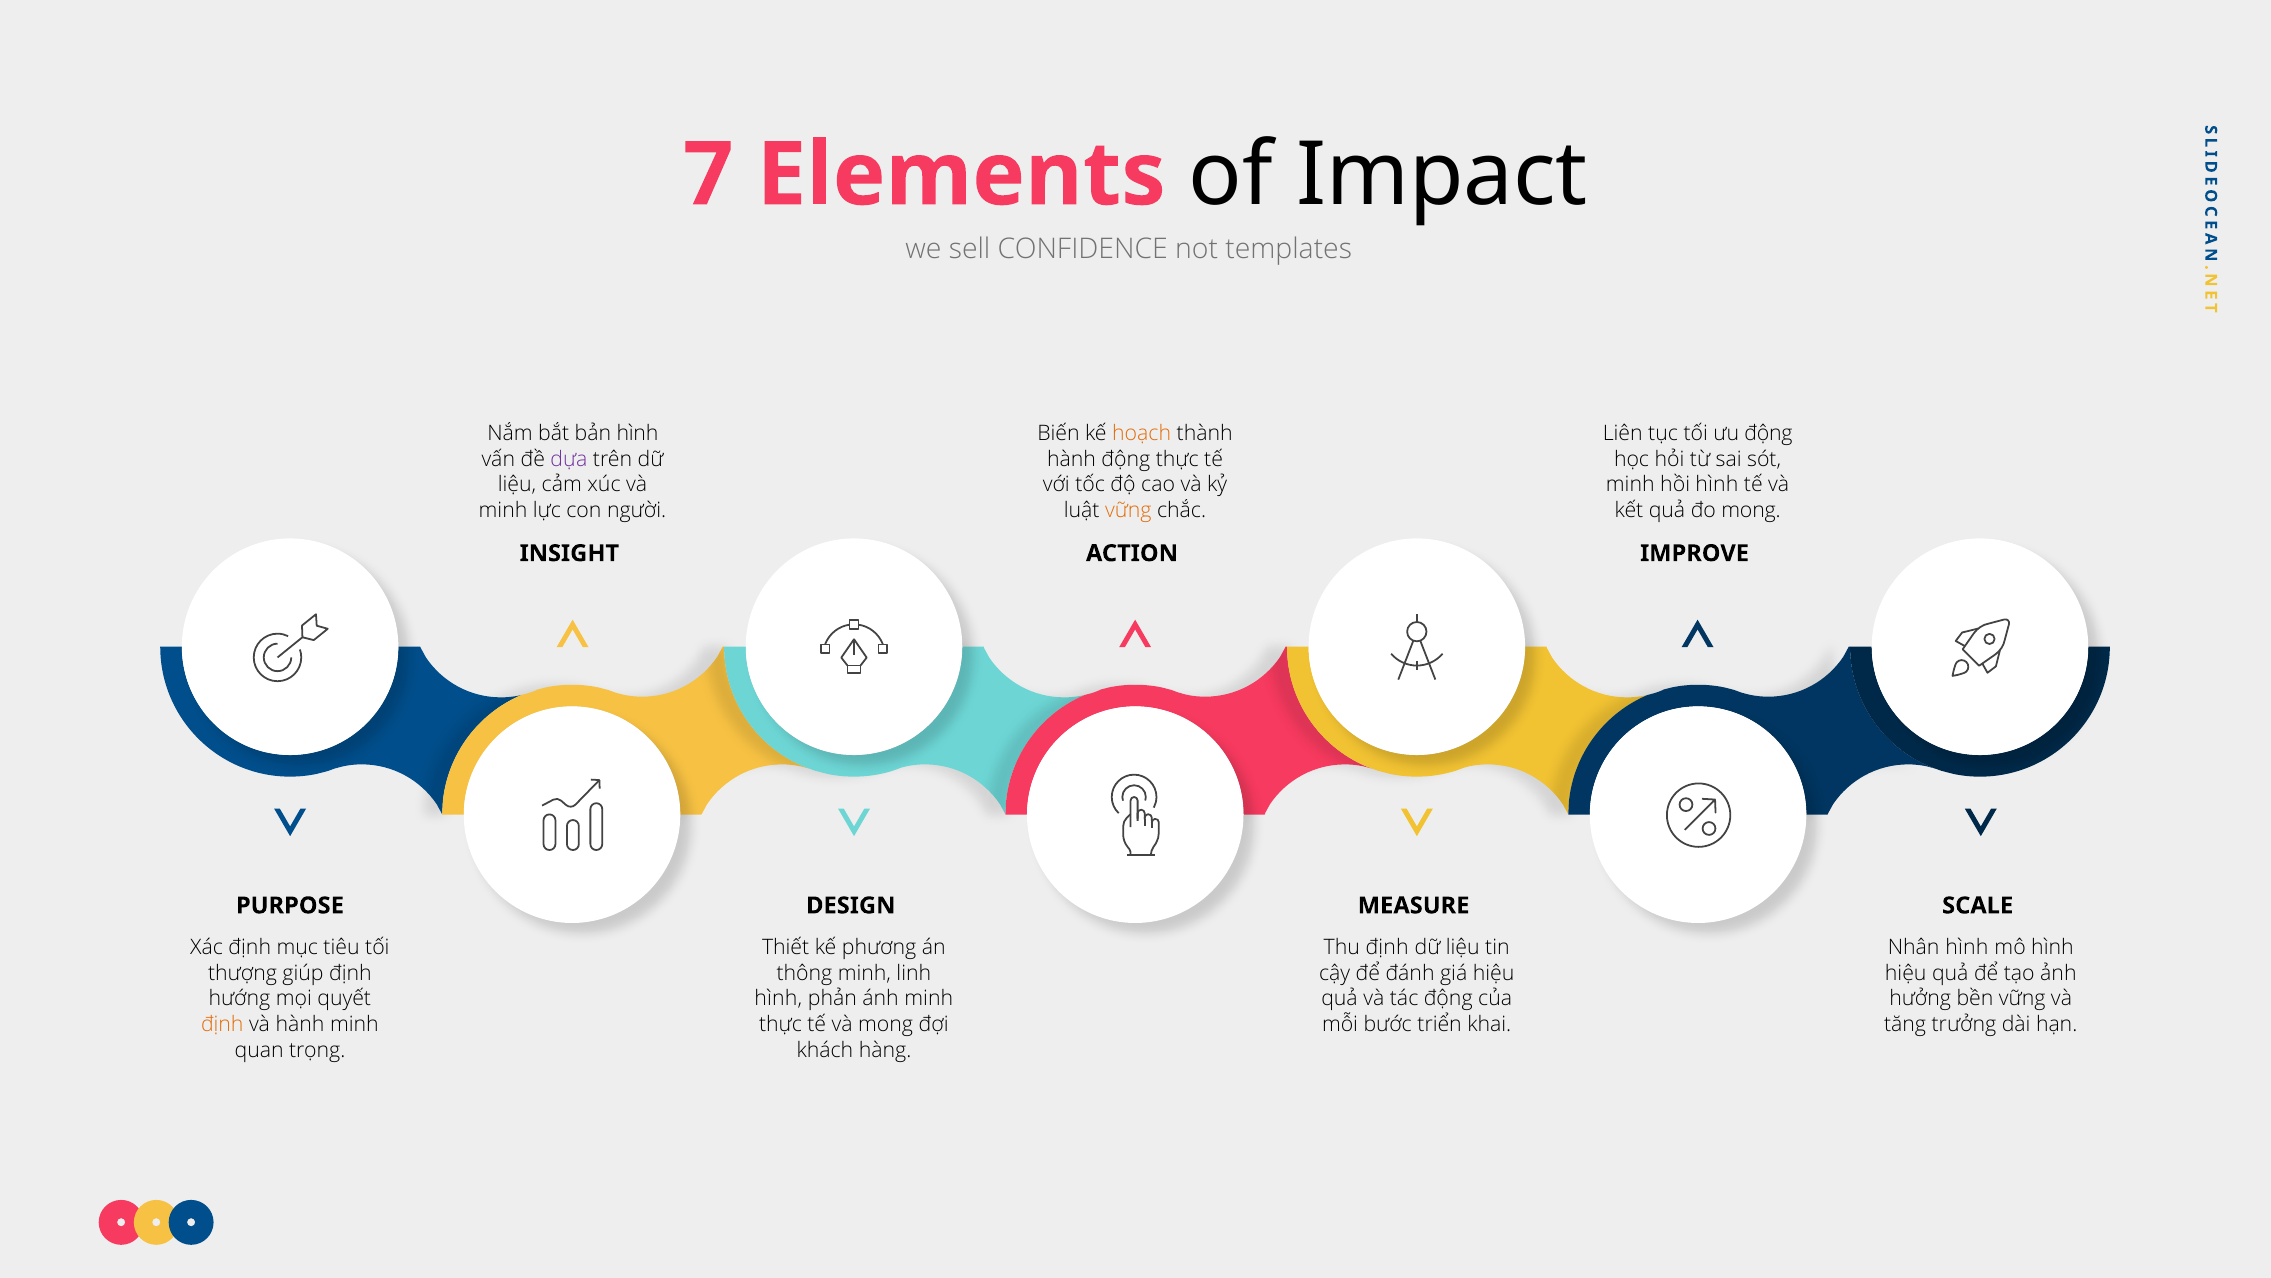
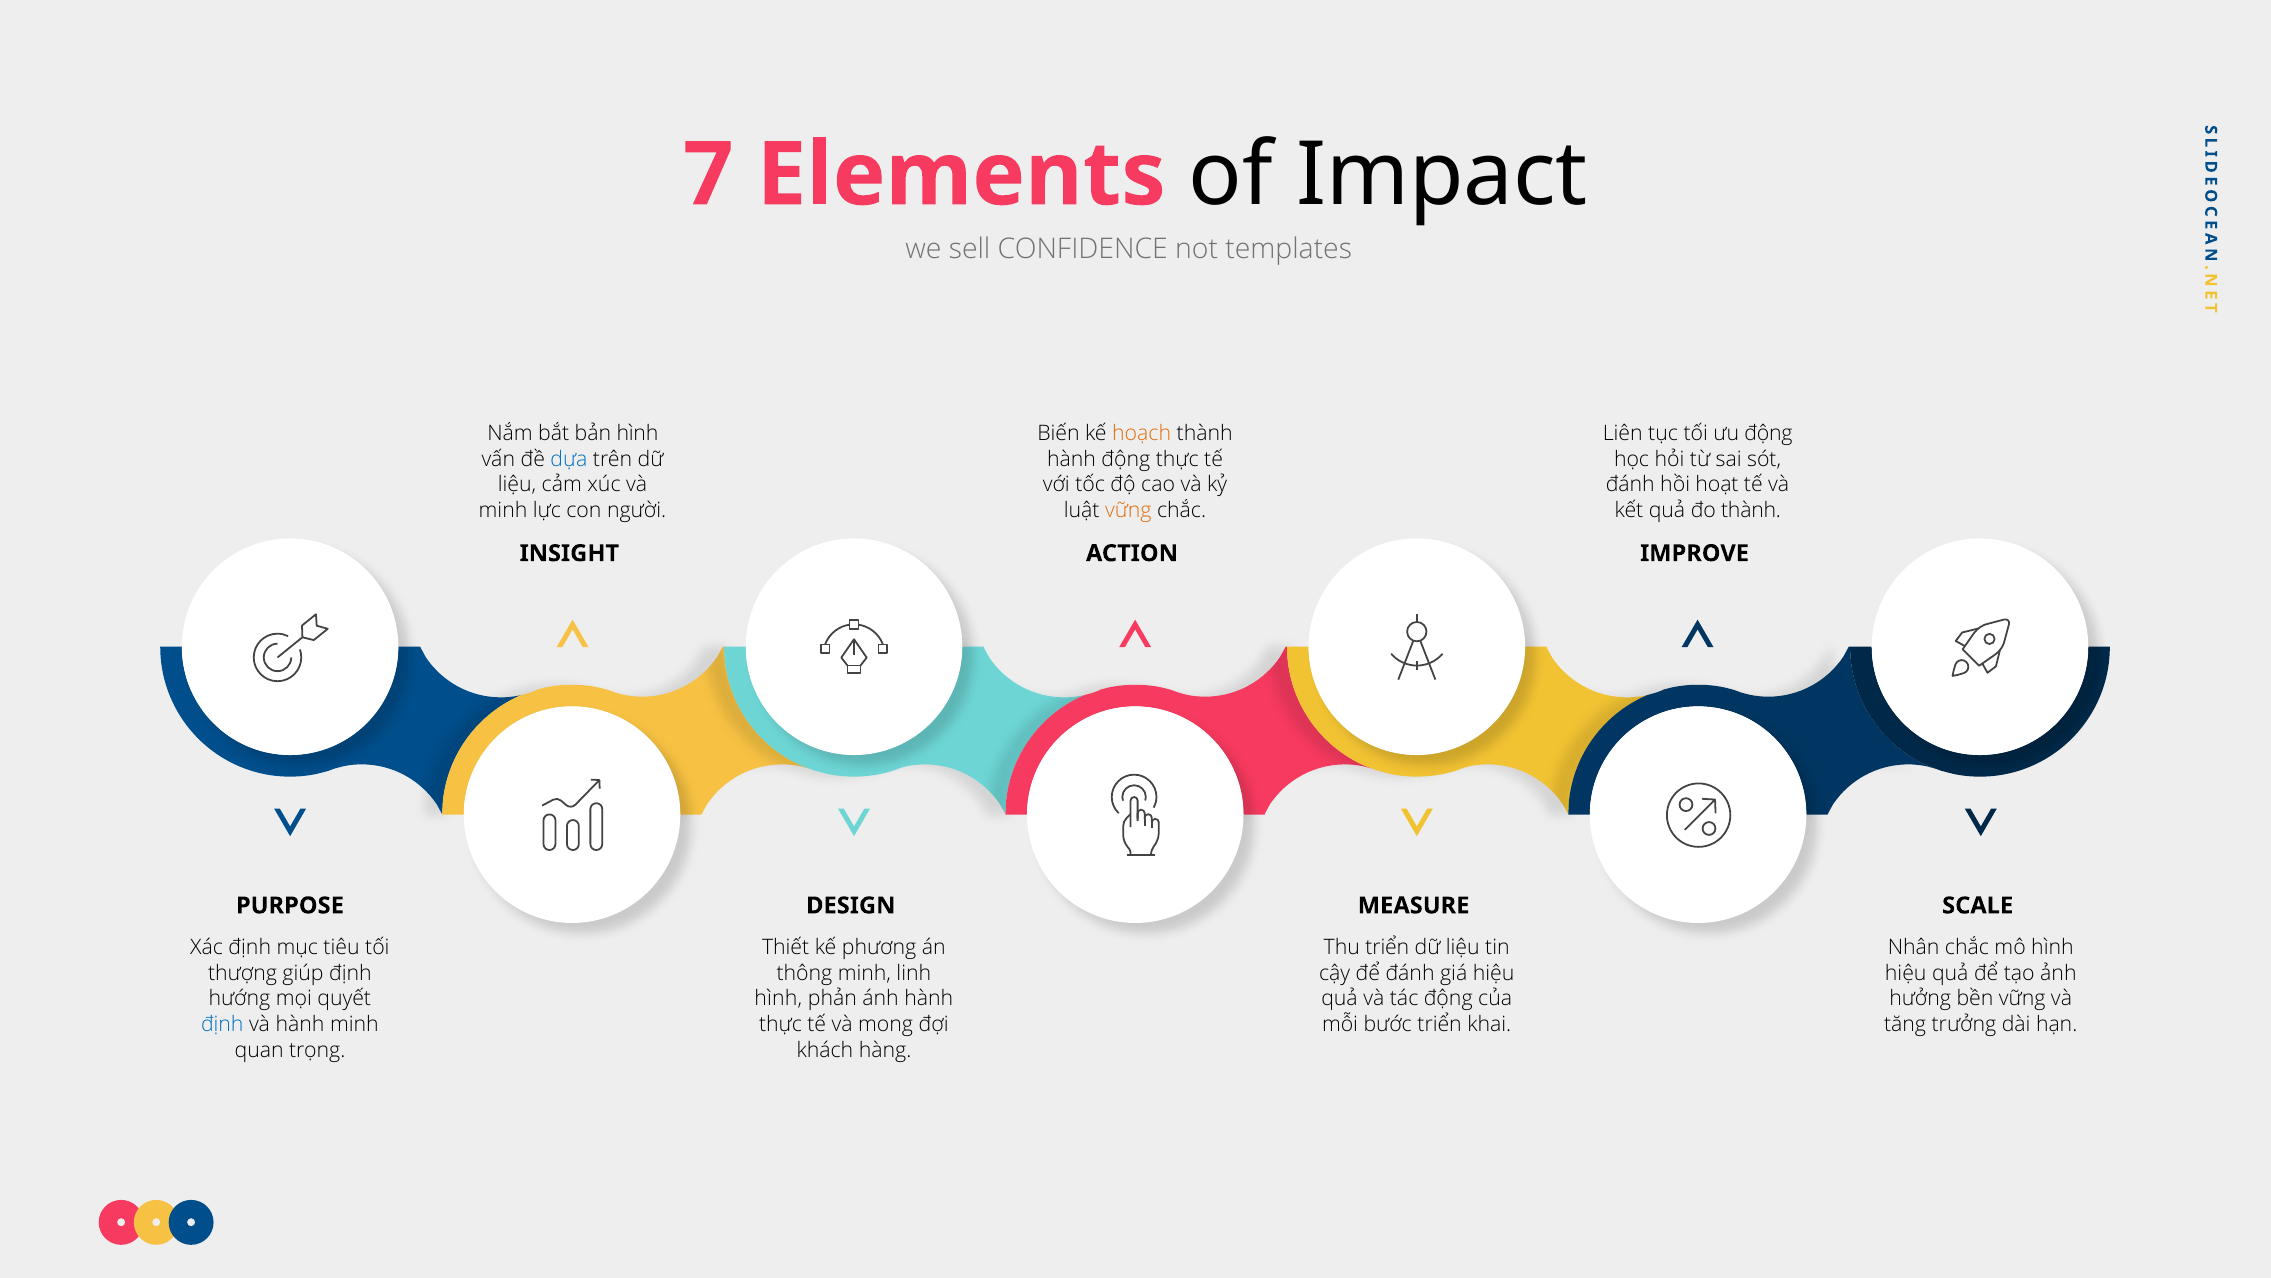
dựa colour: purple -> blue
minh at (1630, 484): minh -> đánh
hồi hình: hình -> hoạt
đo mong: mong -> thành
Thu định: định -> triển
Nhân hình: hình -> chắc
ánh minh: minh -> hành
định at (222, 1024) colour: orange -> blue
